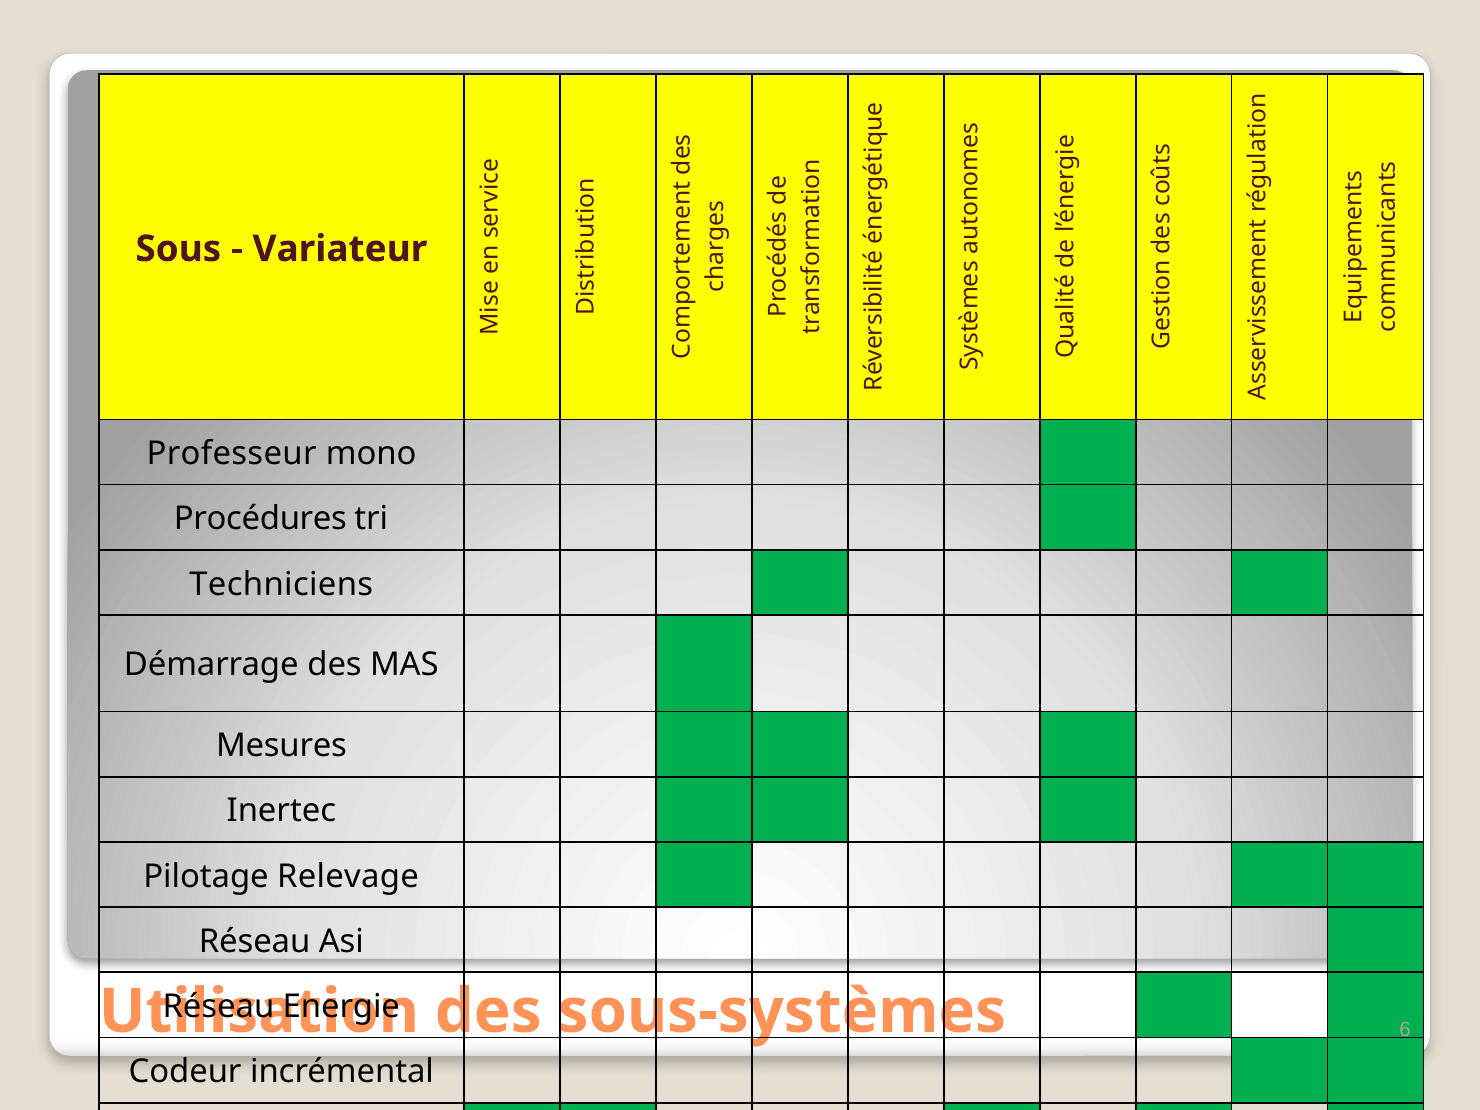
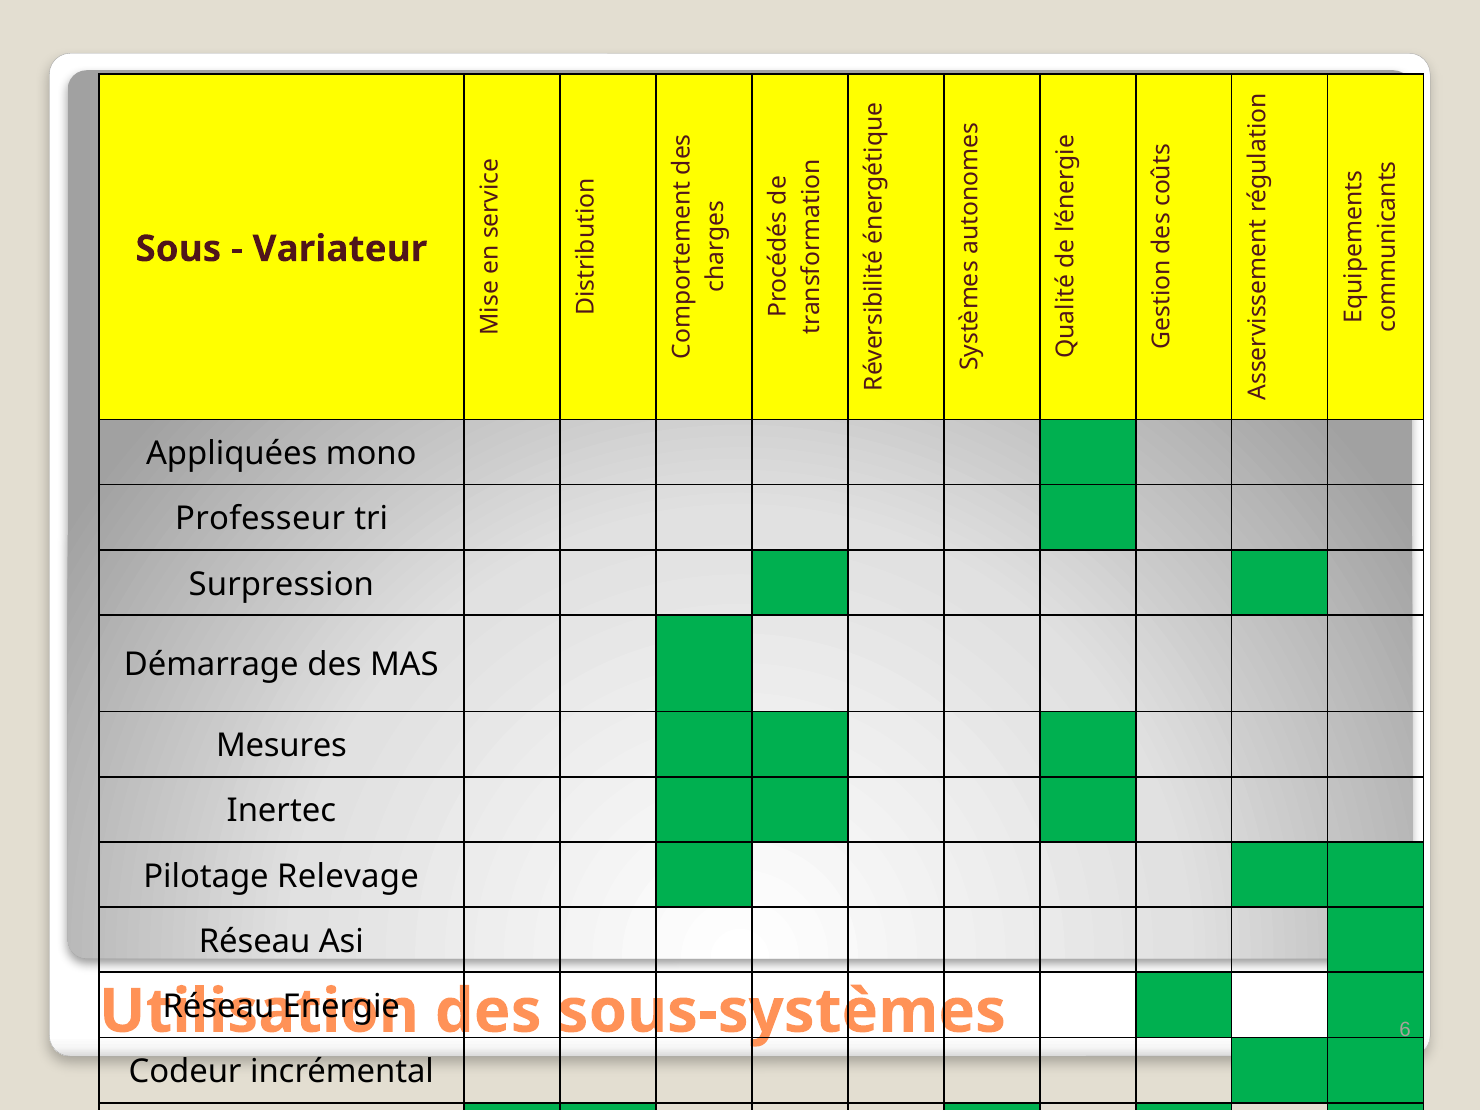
Professeur: Professeur -> Appliquées
Procédures: Procédures -> Professeur
Techniciens: Techniciens -> Surpression
